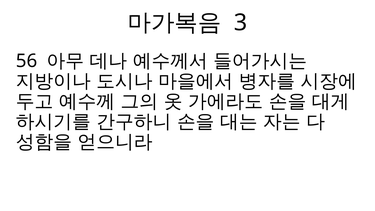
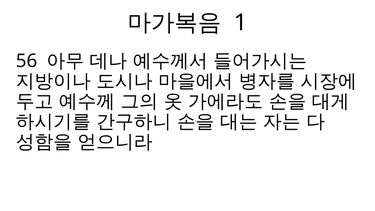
3: 3 -> 1
